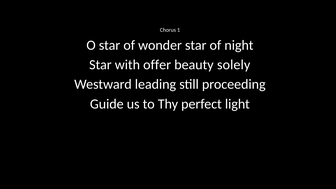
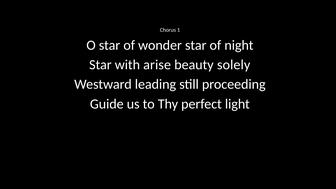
offer: offer -> arise
